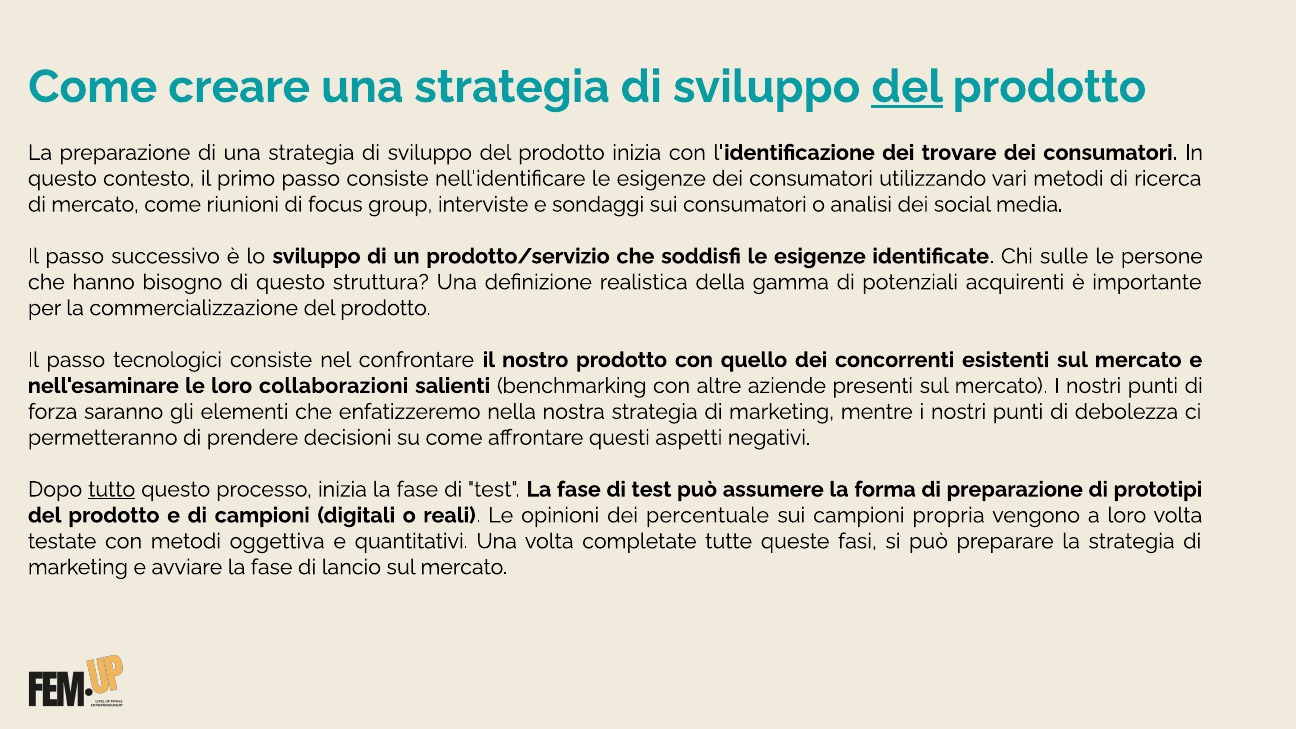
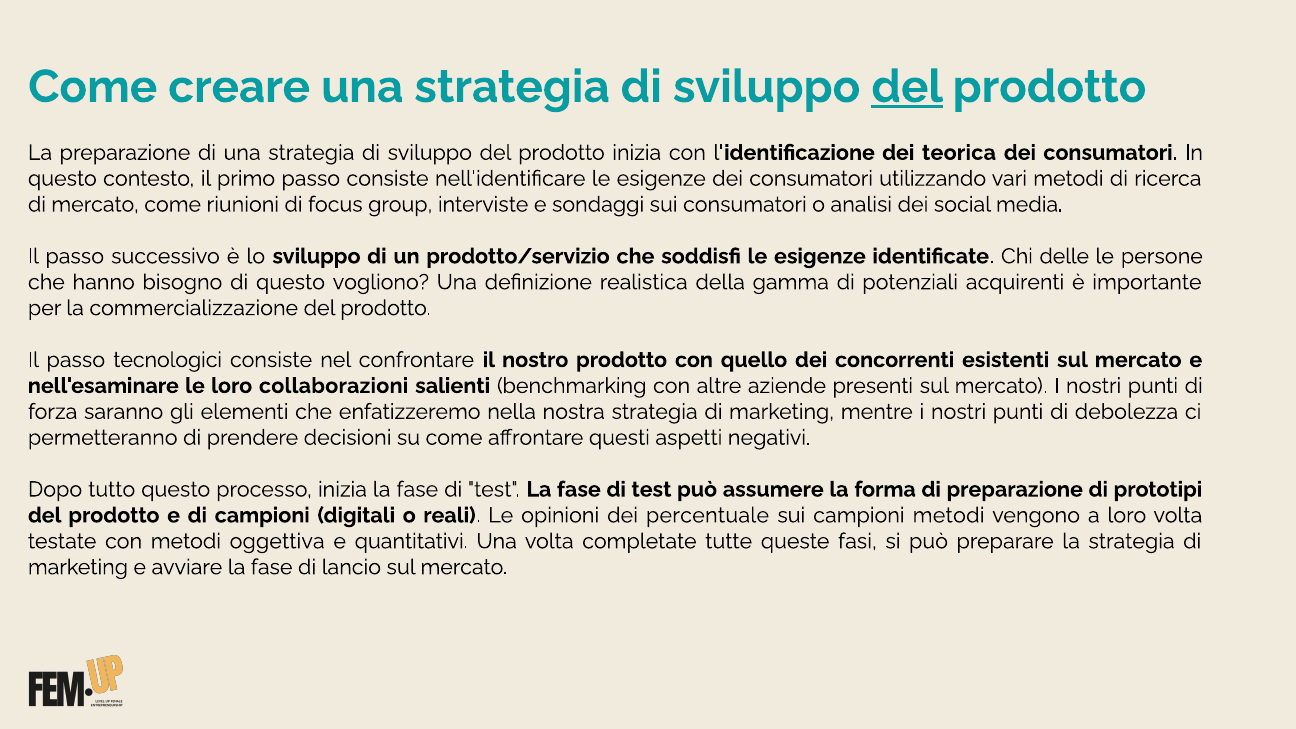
trovare: trovare -> teorica
sulle: sulle -> delle
struttura: struttura -> vogliono
tutto underline: present -> none
campioni propria: propria -> metodi
